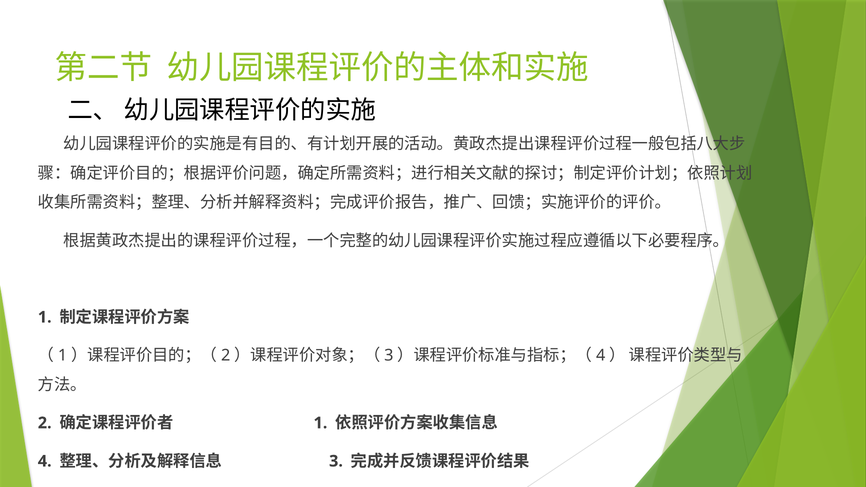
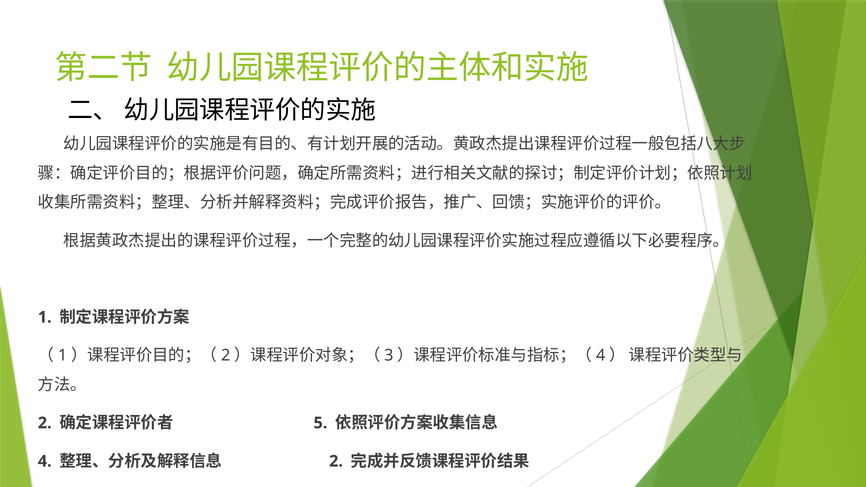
1 at (320, 423): 1 -> 5
3 at (336, 461): 3 -> 2
